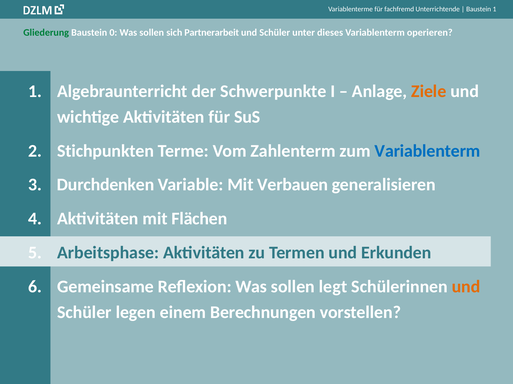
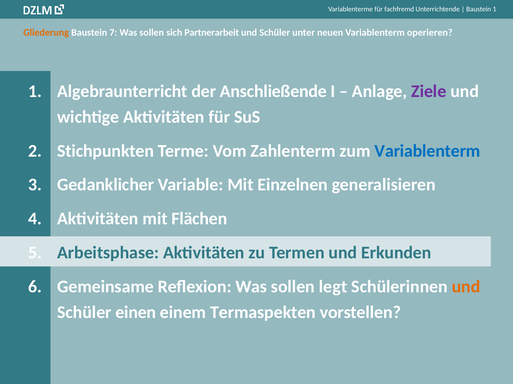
Gliederung colour: green -> orange
0: 0 -> 7
dieses: dieses -> neuen
Schwerpunkte: Schwerpunkte -> Anschließende
Ziele colour: orange -> purple
Durchdenken: Durchdenken -> Gedanklicher
Verbauen: Verbauen -> Einzelnen
legen: legen -> einen
Berechnungen: Berechnungen -> Termaspekten
